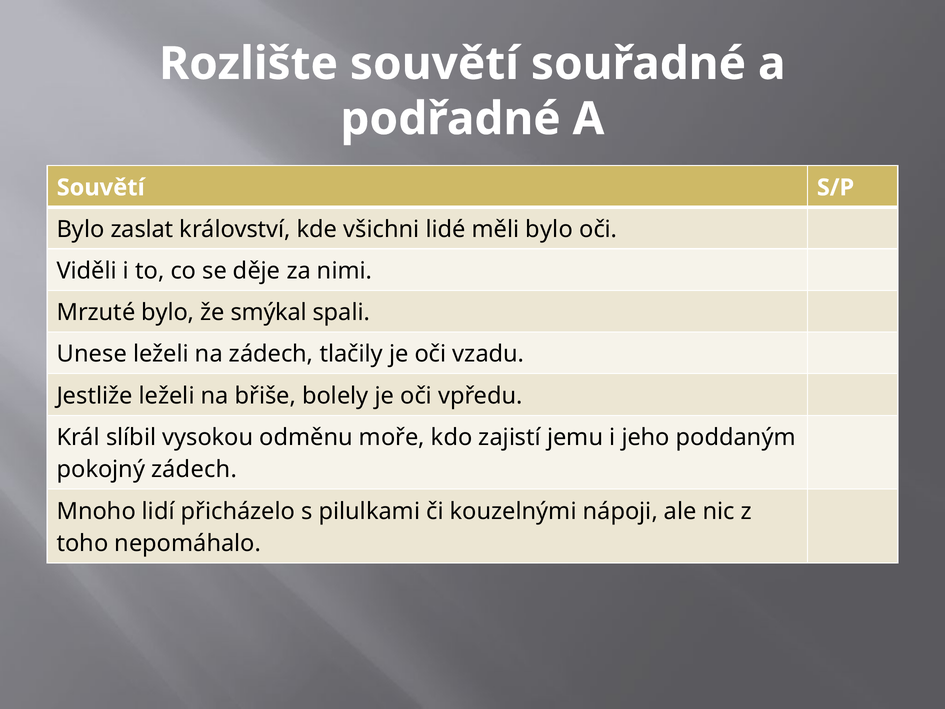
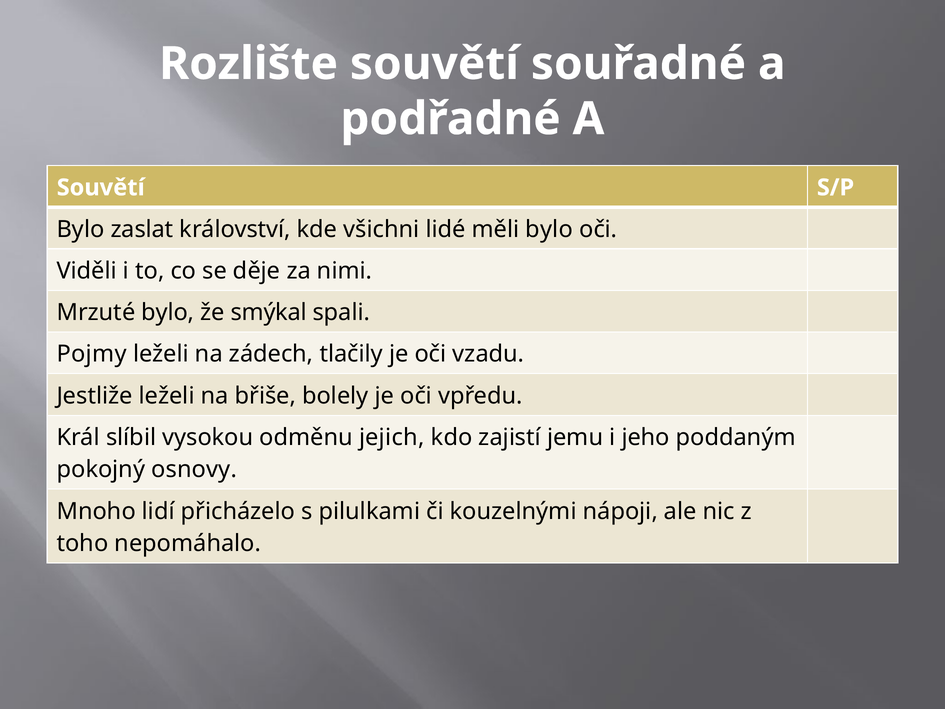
Unese: Unese -> Pojmy
moře: moře -> jejich
pokojný zádech: zádech -> osnovy
